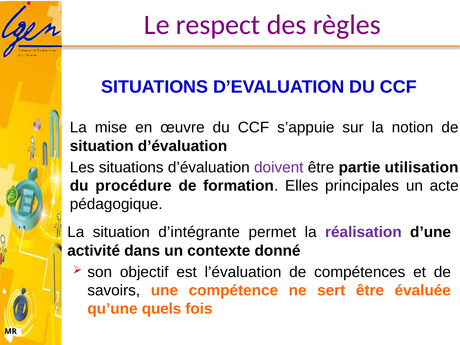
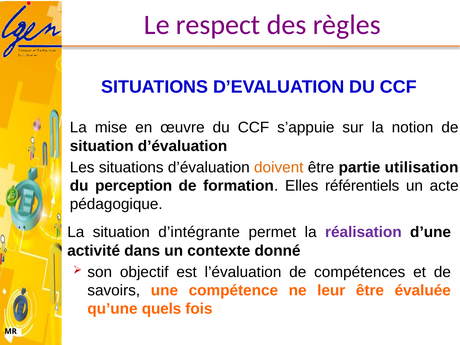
doivent colour: purple -> orange
procédure: procédure -> perception
principales: principales -> référentiels
sert: sert -> leur
